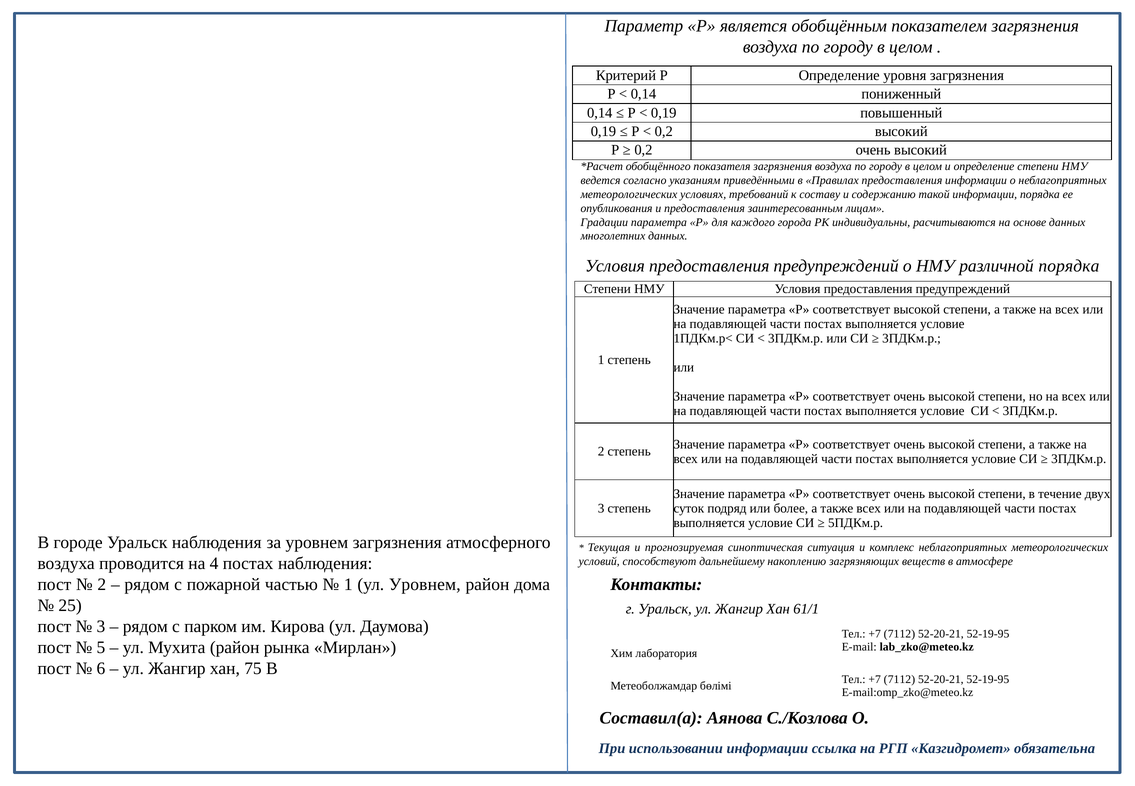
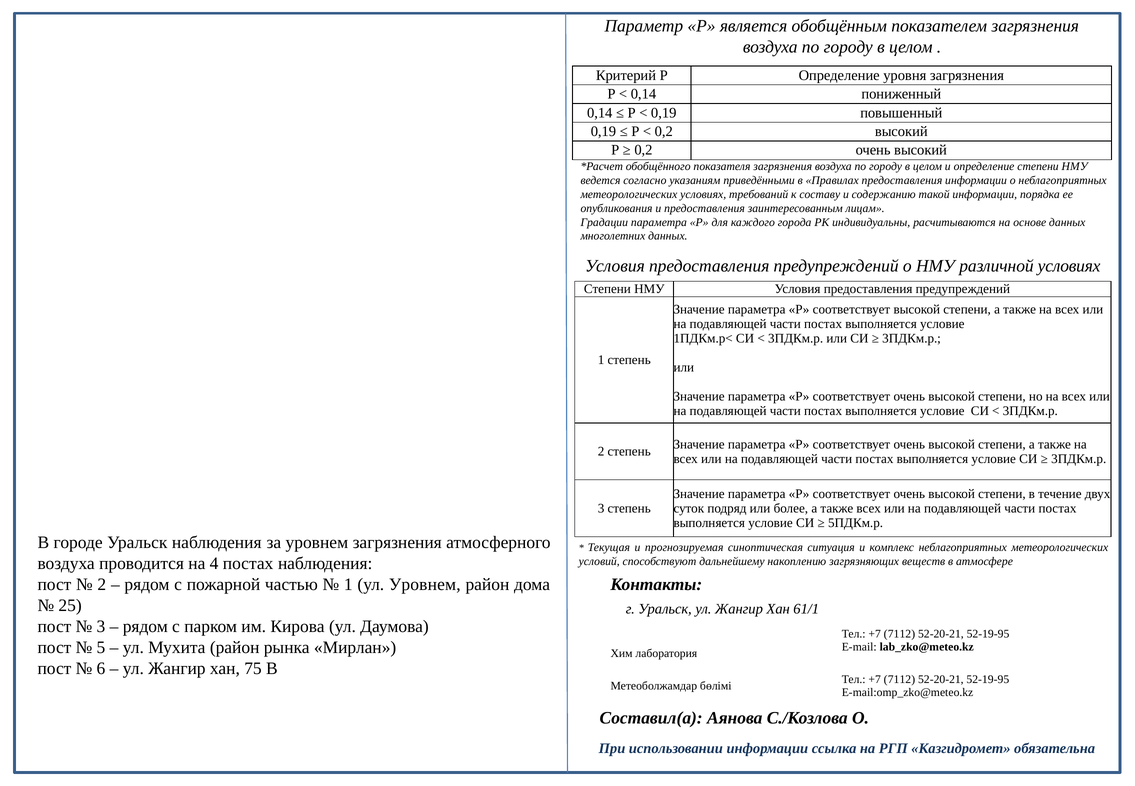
различной порядка: порядка -> условиях
